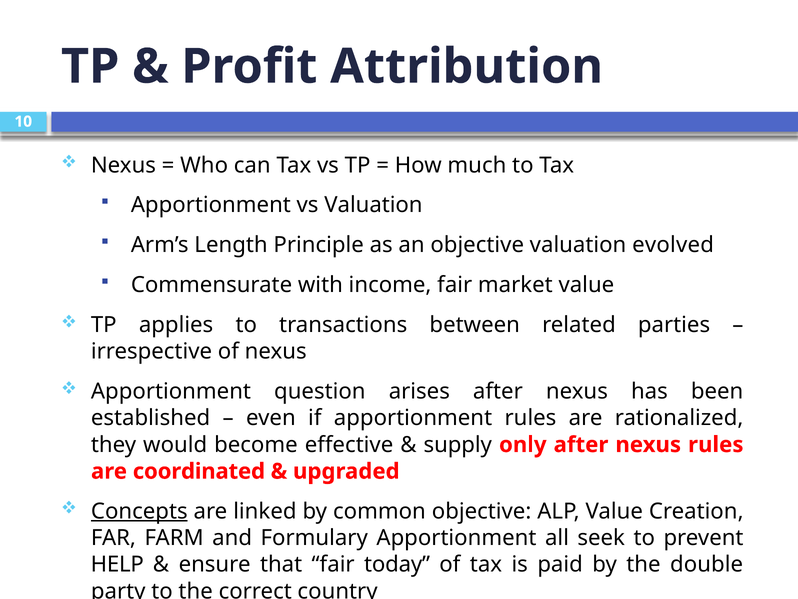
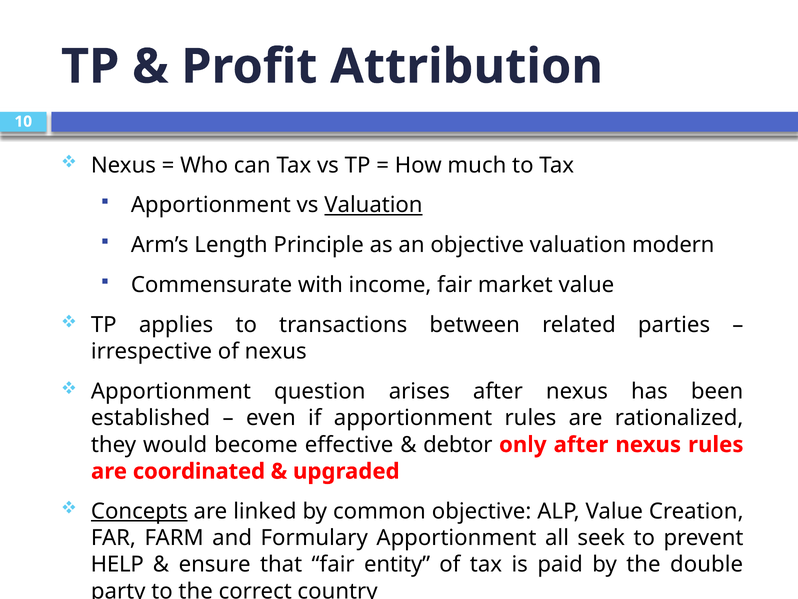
Valuation at (373, 205) underline: none -> present
evolved: evolved -> modern
supply: supply -> debtor
today: today -> entity
